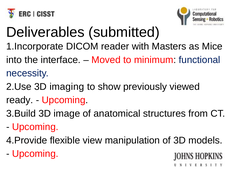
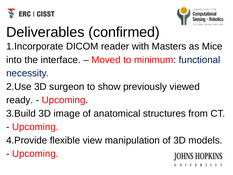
submitted: submitted -> confirmed
imaging: imaging -> surgeon
